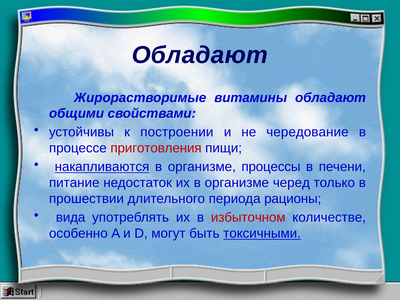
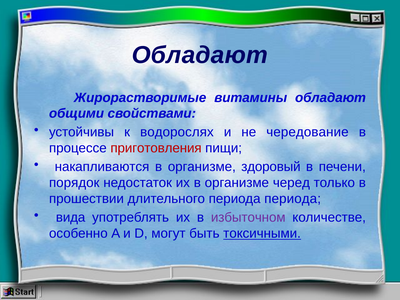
построении: построении -> водорослях
накапливаются underline: present -> none
процессы: процессы -> здоровый
питание: питание -> порядок
периода рационы: рационы -> периода
избыточном colour: red -> purple
